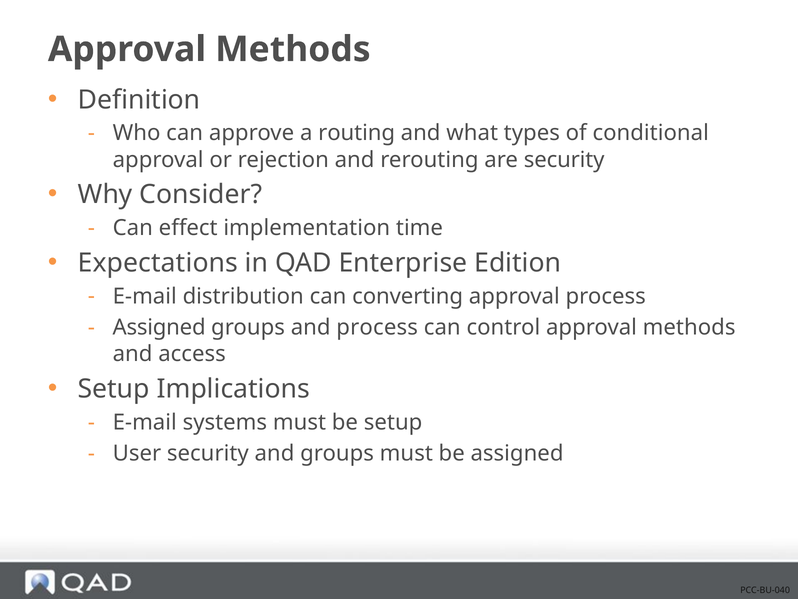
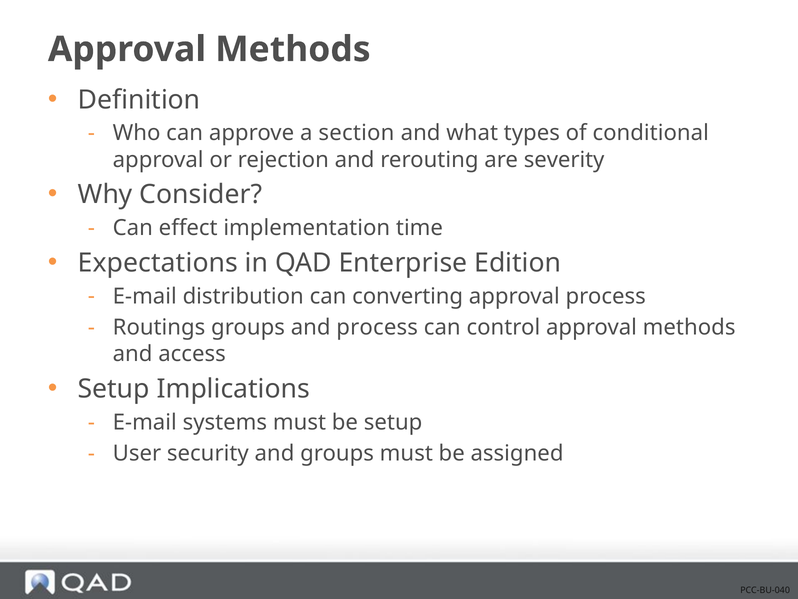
routing: routing -> section
are security: security -> severity
Assigned at (159, 327): Assigned -> Routings
